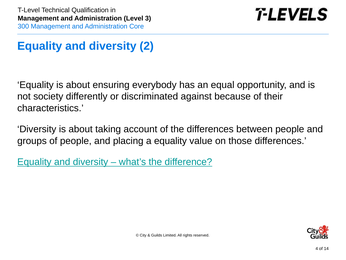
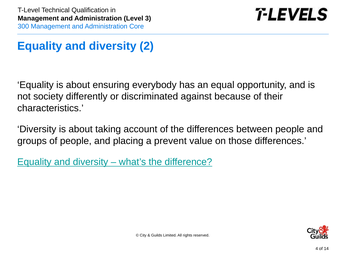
a equality: equality -> prevent
